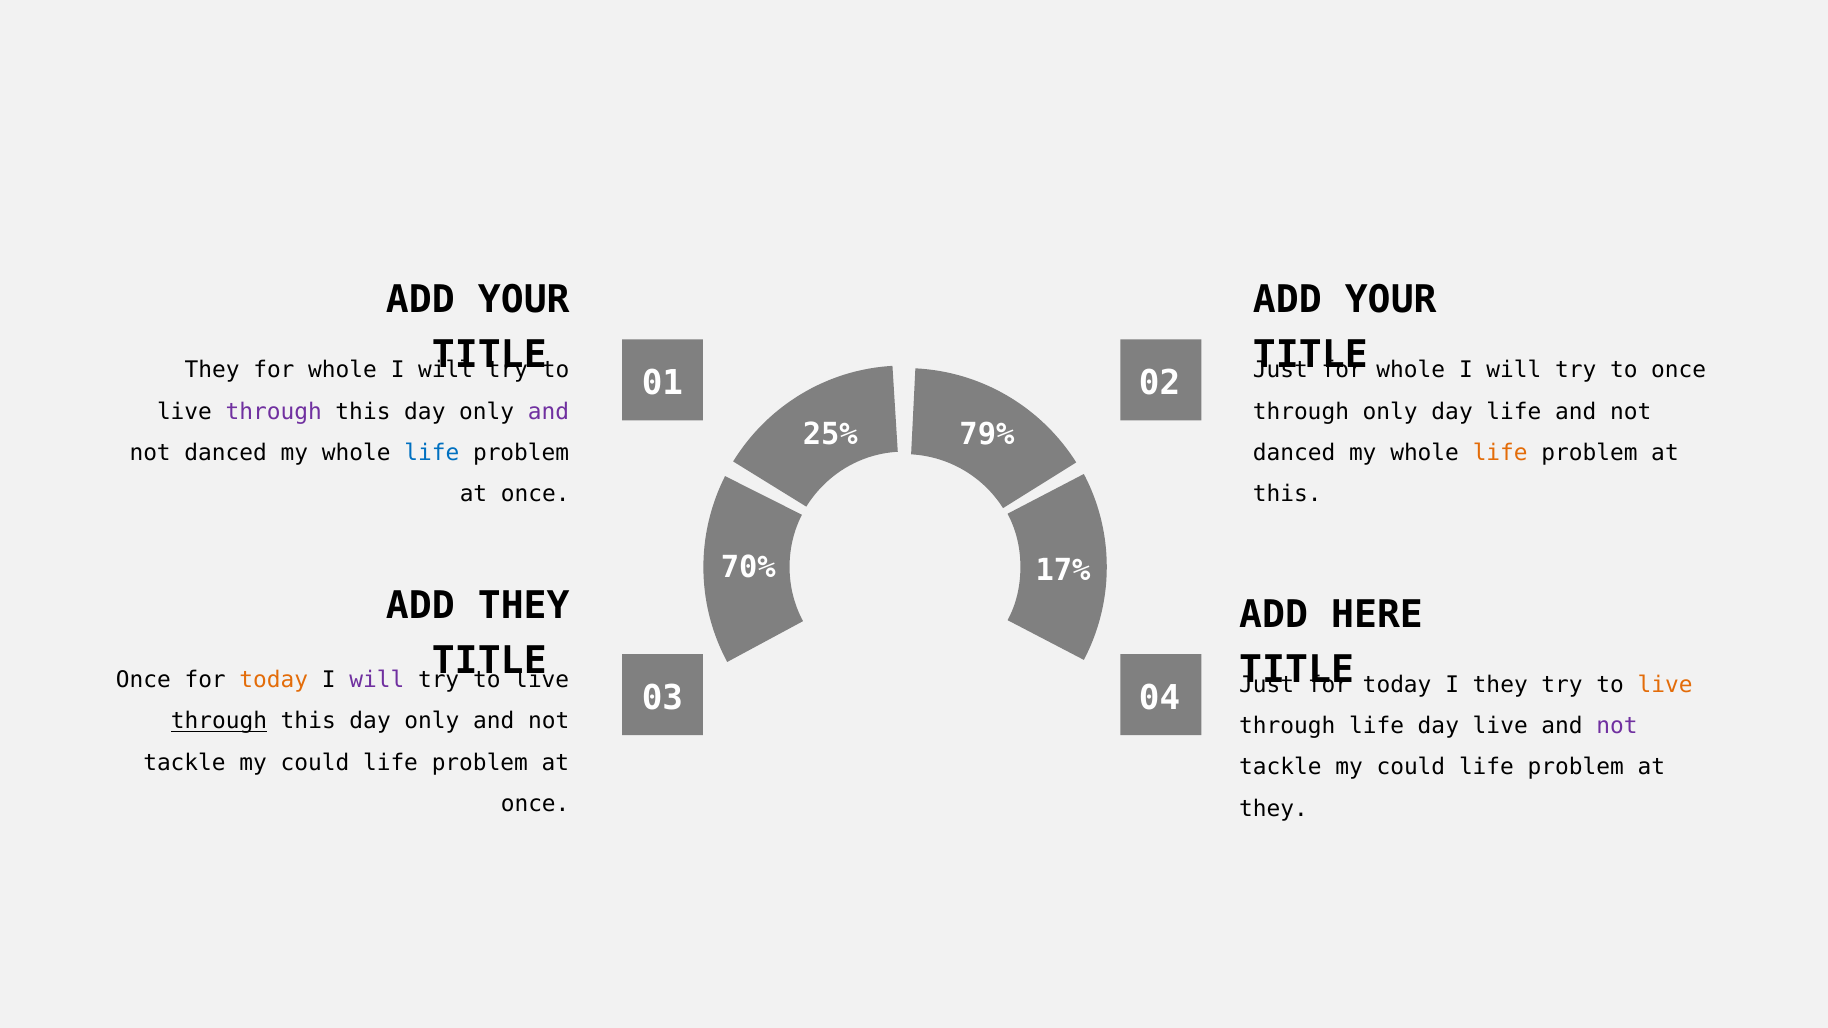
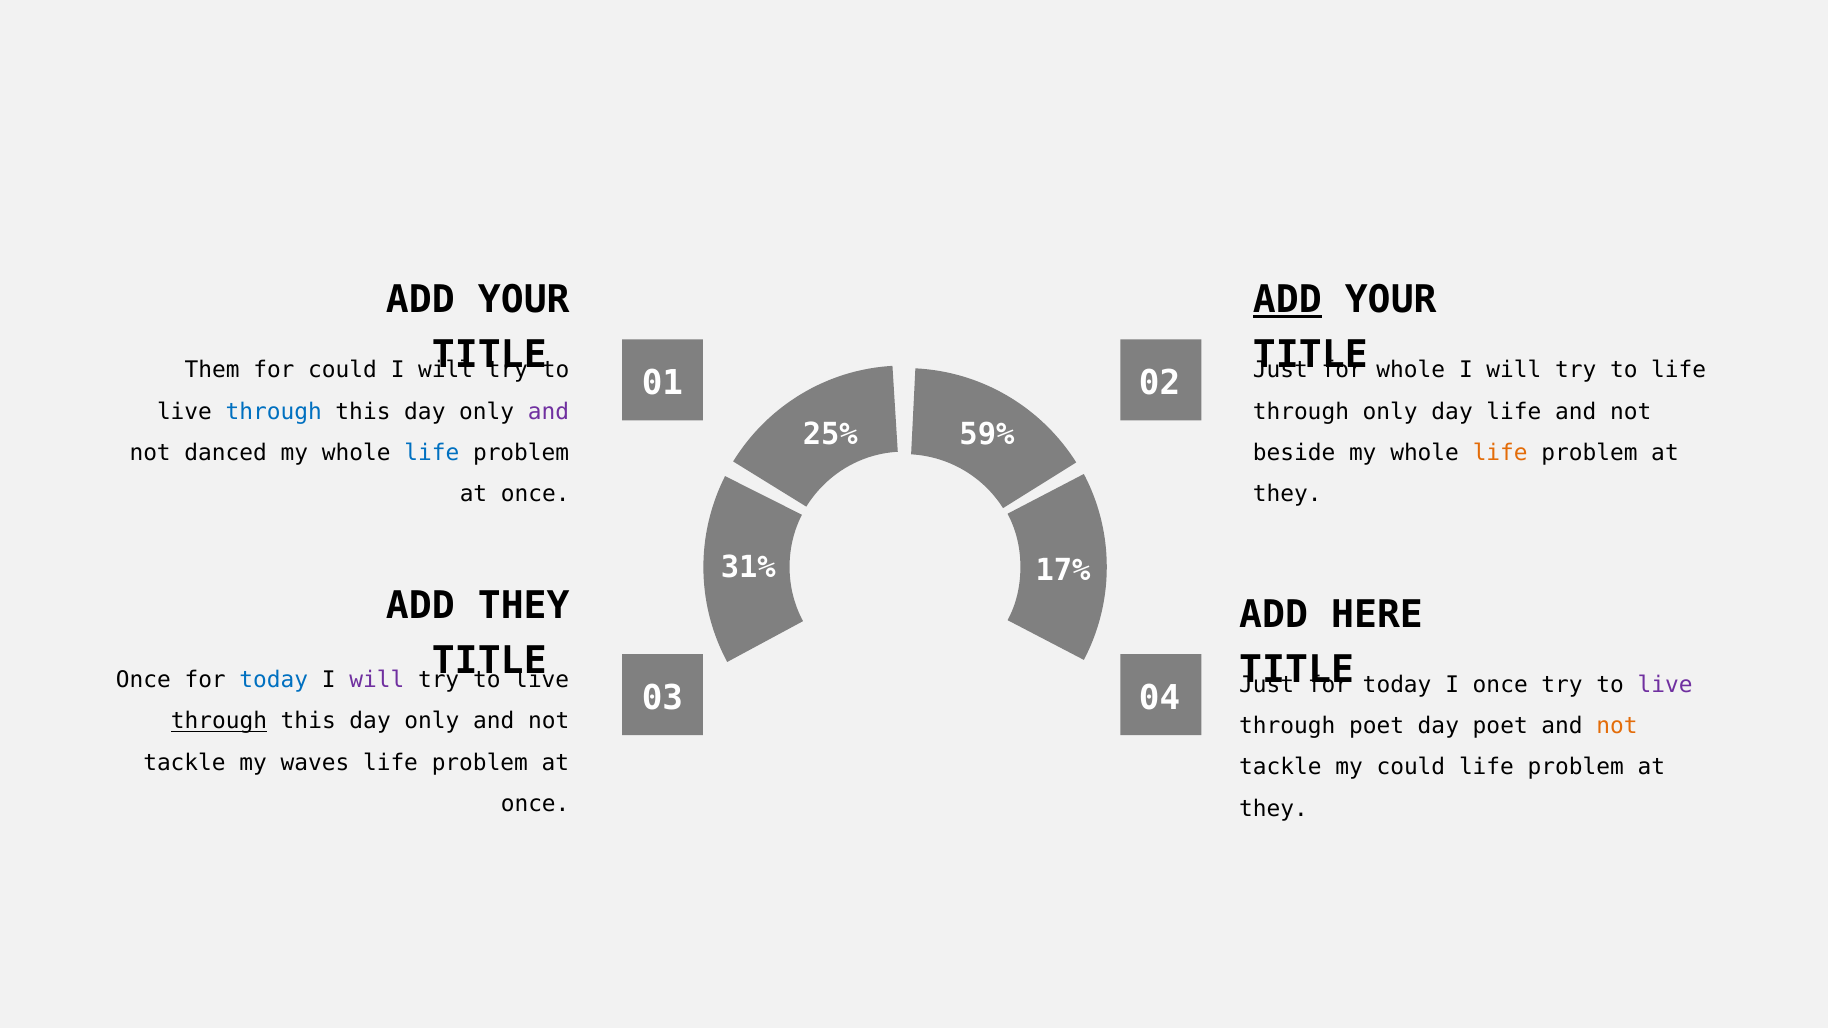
ADD at (1287, 300) underline: none -> present
They at (212, 370): They -> Them
whole at (342, 370): whole -> could
to once: once -> life
through at (274, 412) colour: purple -> blue
79%: 79% -> 59%
danced at (1294, 453): danced -> beside
this at (1287, 494): this -> they
70%: 70% -> 31%
today at (274, 680) colour: orange -> blue
I they: they -> once
live at (1665, 685) colour: orange -> purple
through life: life -> poet
day live: live -> poet
not at (1617, 726) colour: purple -> orange
could at (315, 763): could -> waves
